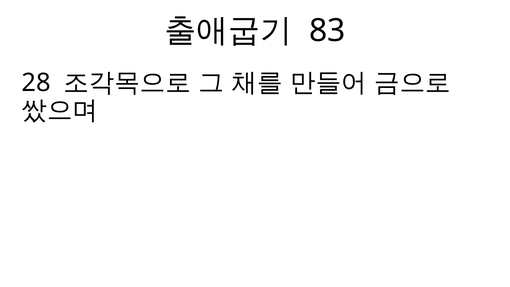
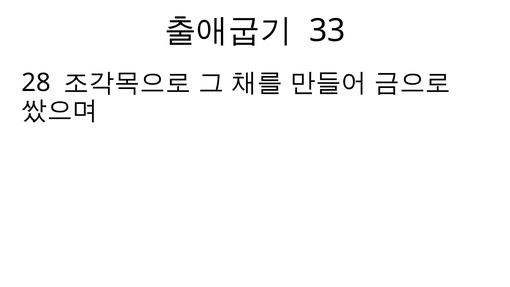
83: 83 -> 33
